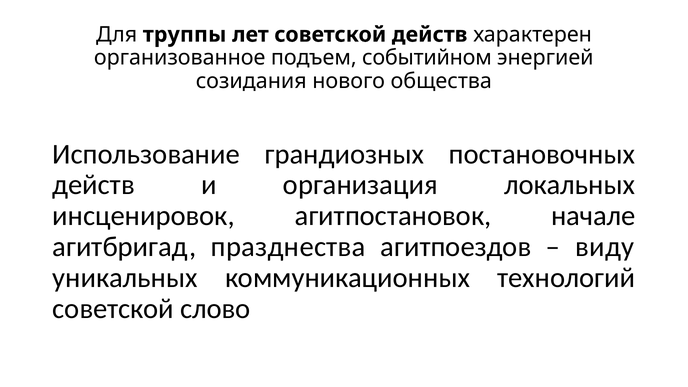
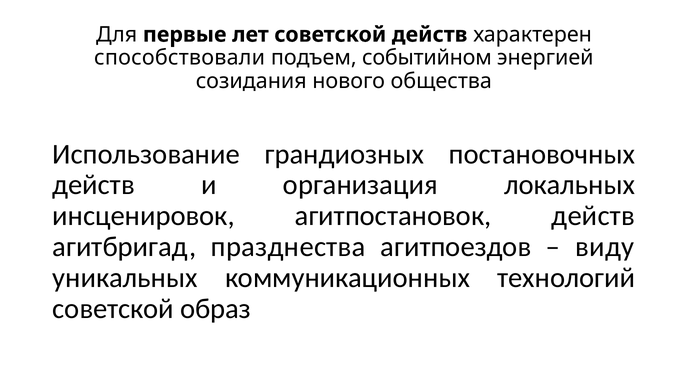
труппы: труппы -> первые
организованное: организованное -> способствовали
агитпостановок начале: начале -> действ
слово: слово -> образ
